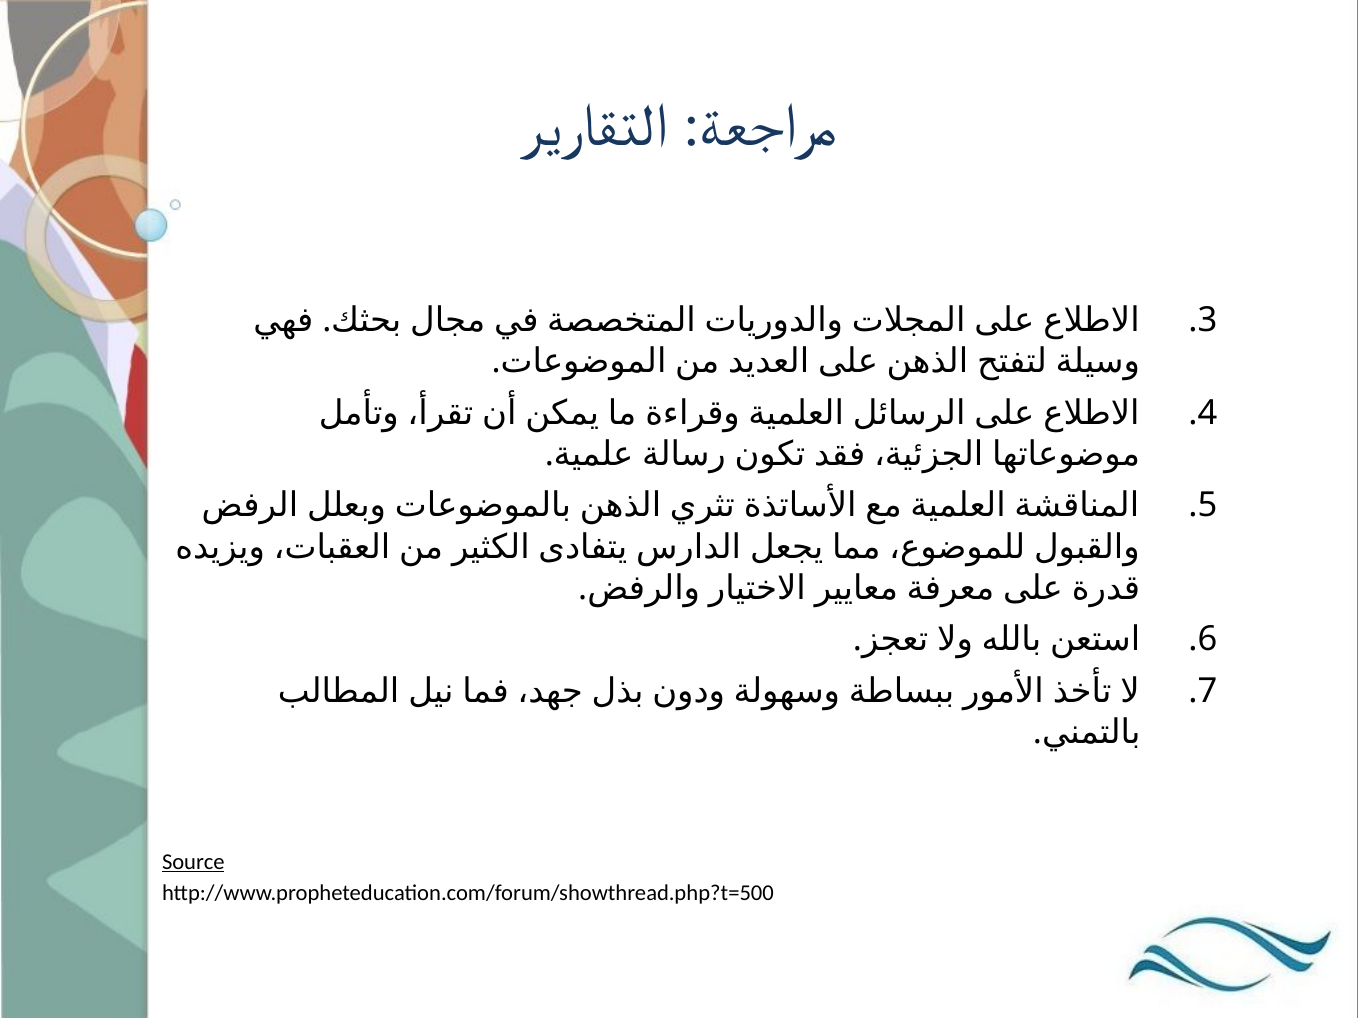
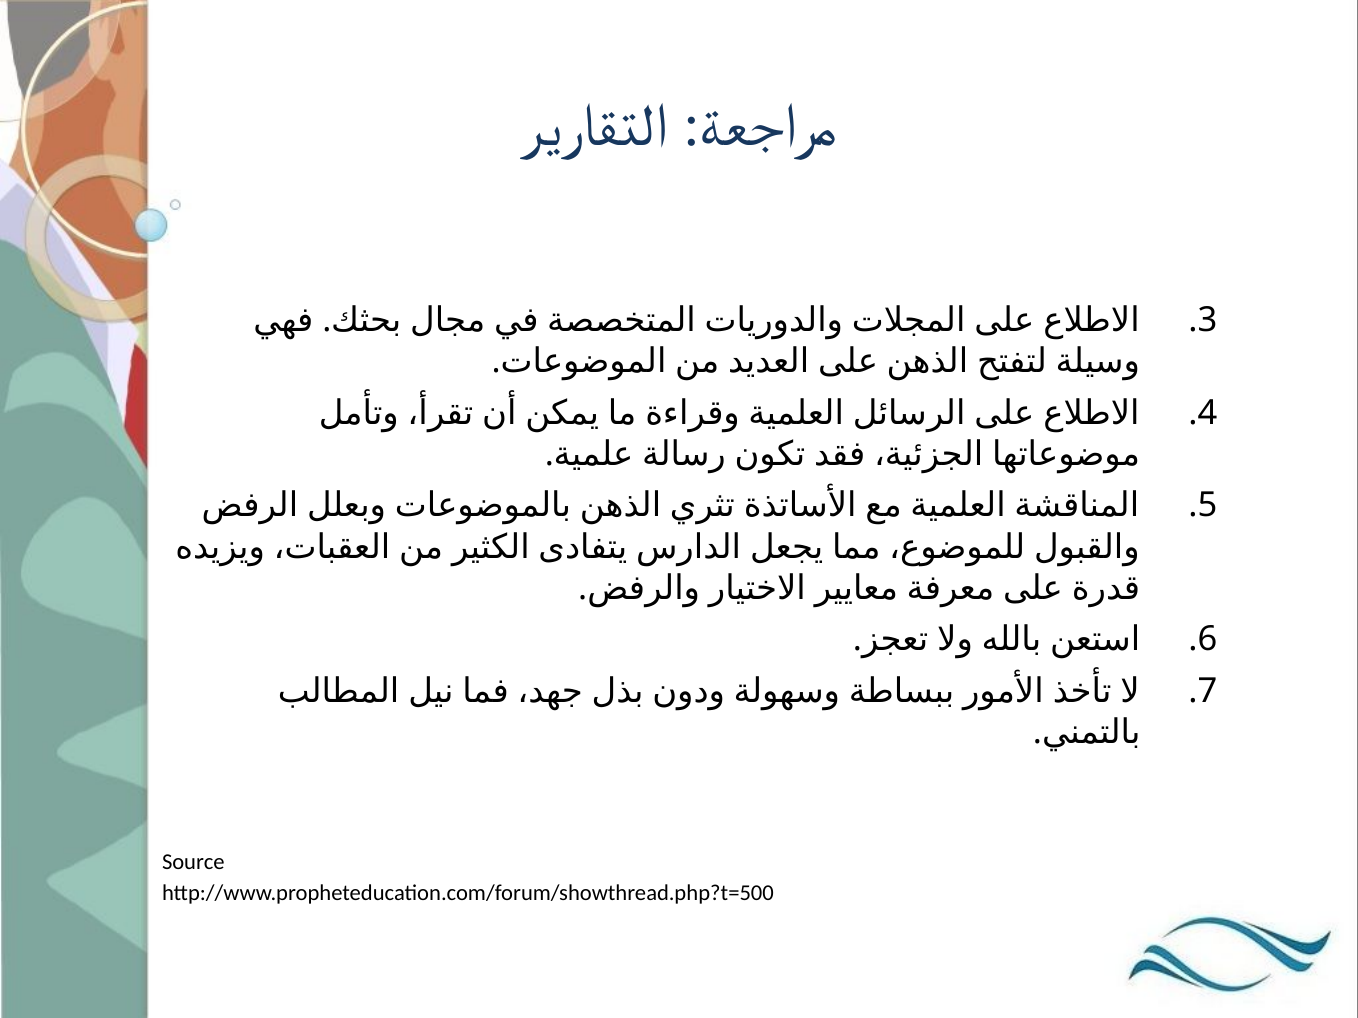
Source underline: present -> none
